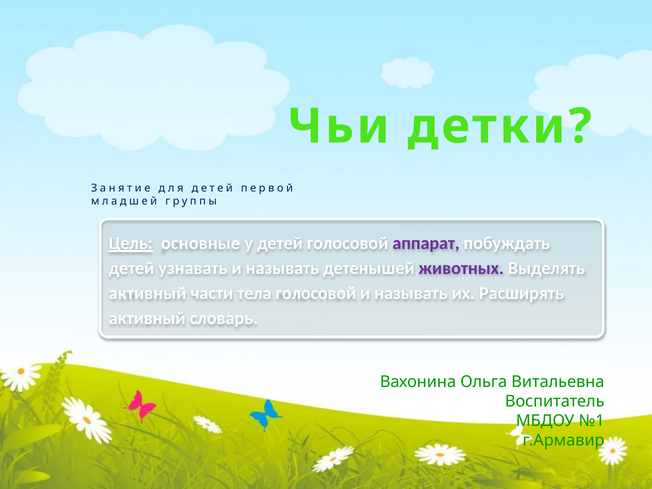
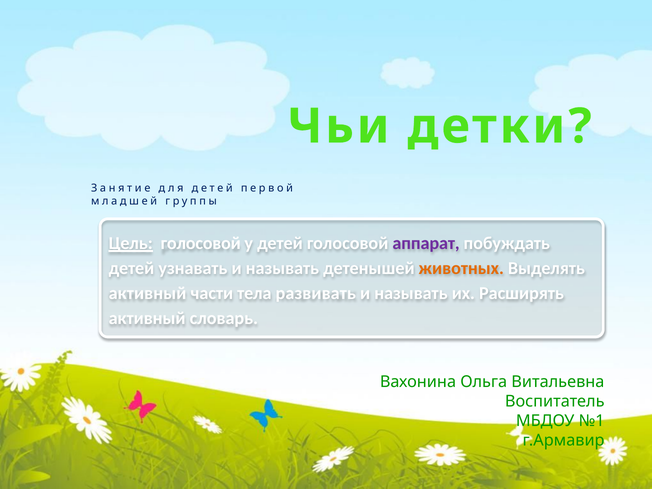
Цель основные: основные -> голосовой
животных colour: purple -> orange
тела голосовой: голосовой -> развивать
